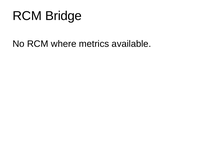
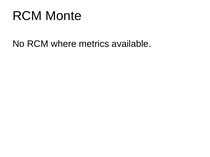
Bridge: Bridge -> Monte
